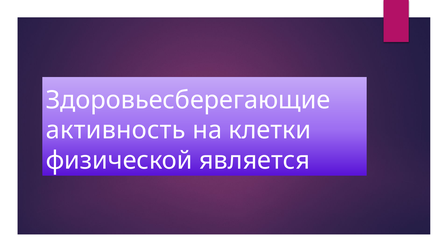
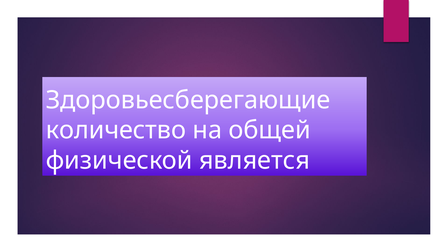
активность: активность -> количество
клетки: клетки -> общей
